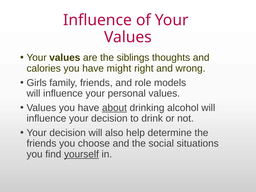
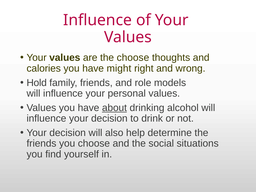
the siblings: siblings -> choose
Girls: Girls -> Hold
yourself underline: present -> none
